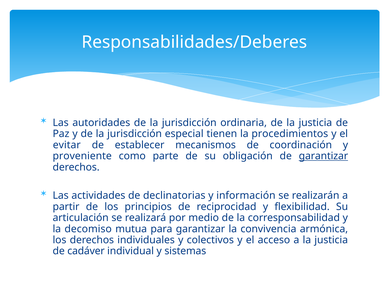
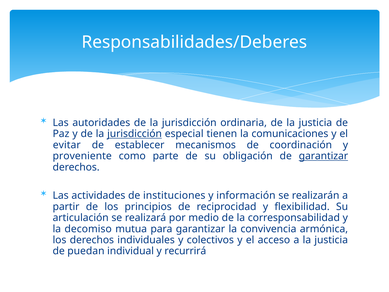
jurisdicción at (135, 134) underline: none -> present
procedimientos: procedimientos -> comunicaciones
declinatorias: declinatorias -> instituciones
cadáver: cadáver -> puedan
sistemas: sistemas -> recurrirá
